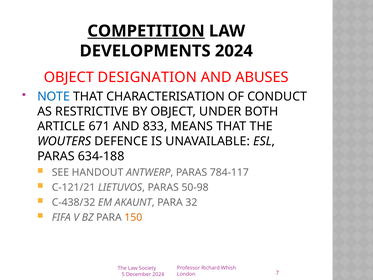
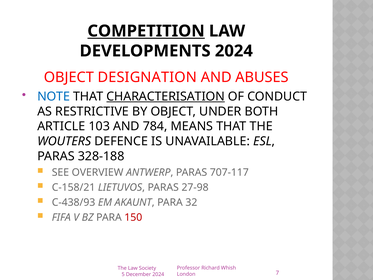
CHARACTERISATION underline: none -> present
671: 671 -> 103
833: 833 -> 784
634-188: 634-188 -> 328-188
HANDOUT: HANDOUT -> OVERVIEW
784-117: 784-117 -> 707-117
C-121/21: C-121/21 -> C-158/21
50-98: 50-98 -> 27-98
C-438/32: C-438/32 -> C-438/93
150 colour: orange -> red
